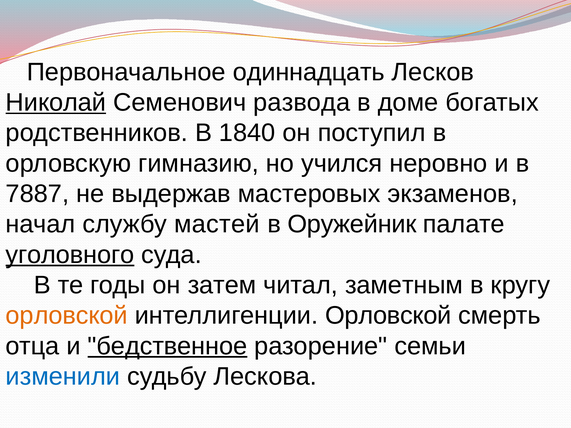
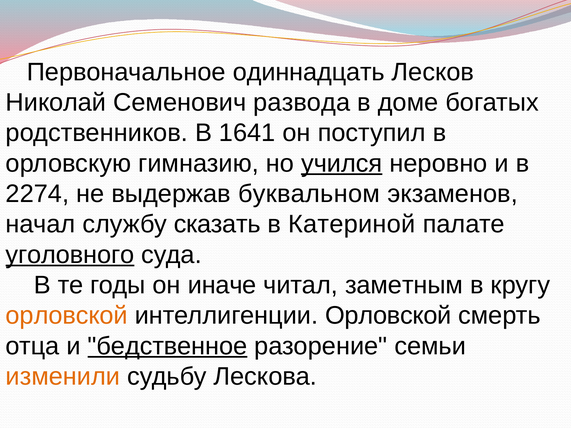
Николай underline: present -> none
1840: 1840 -> 1641
учился underline: none -> present
7887: 7887 -> 2274
мастеровых: мастеровых -> буквальном
мастей: мастей -> сказать
Оружейник: Оружейник -> Катериной
затем: затем -> иначе
изменили colour: blue -> orange
